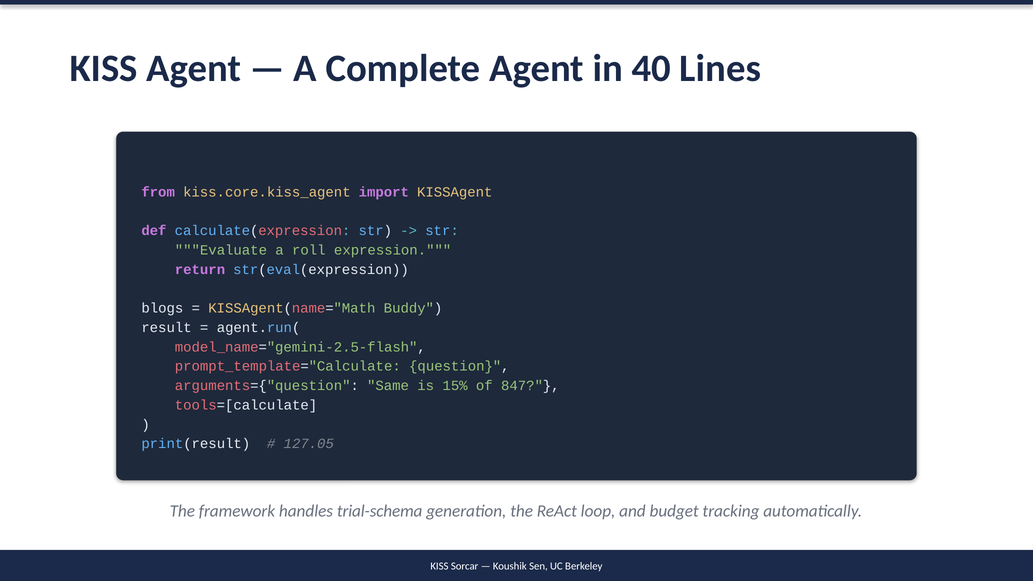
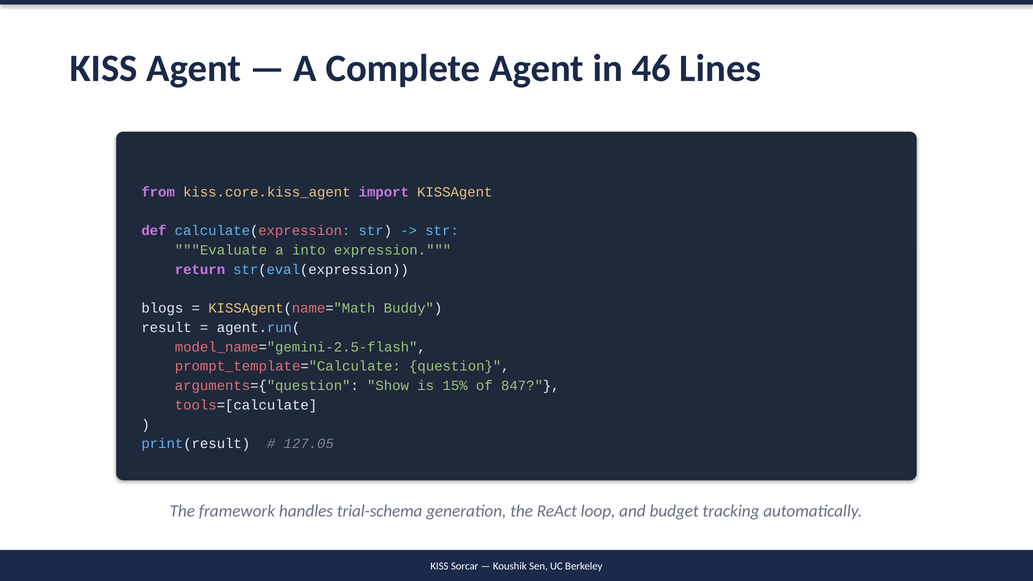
40: 40 -> 46
roll: roll -> into
Same: Same -> Show
